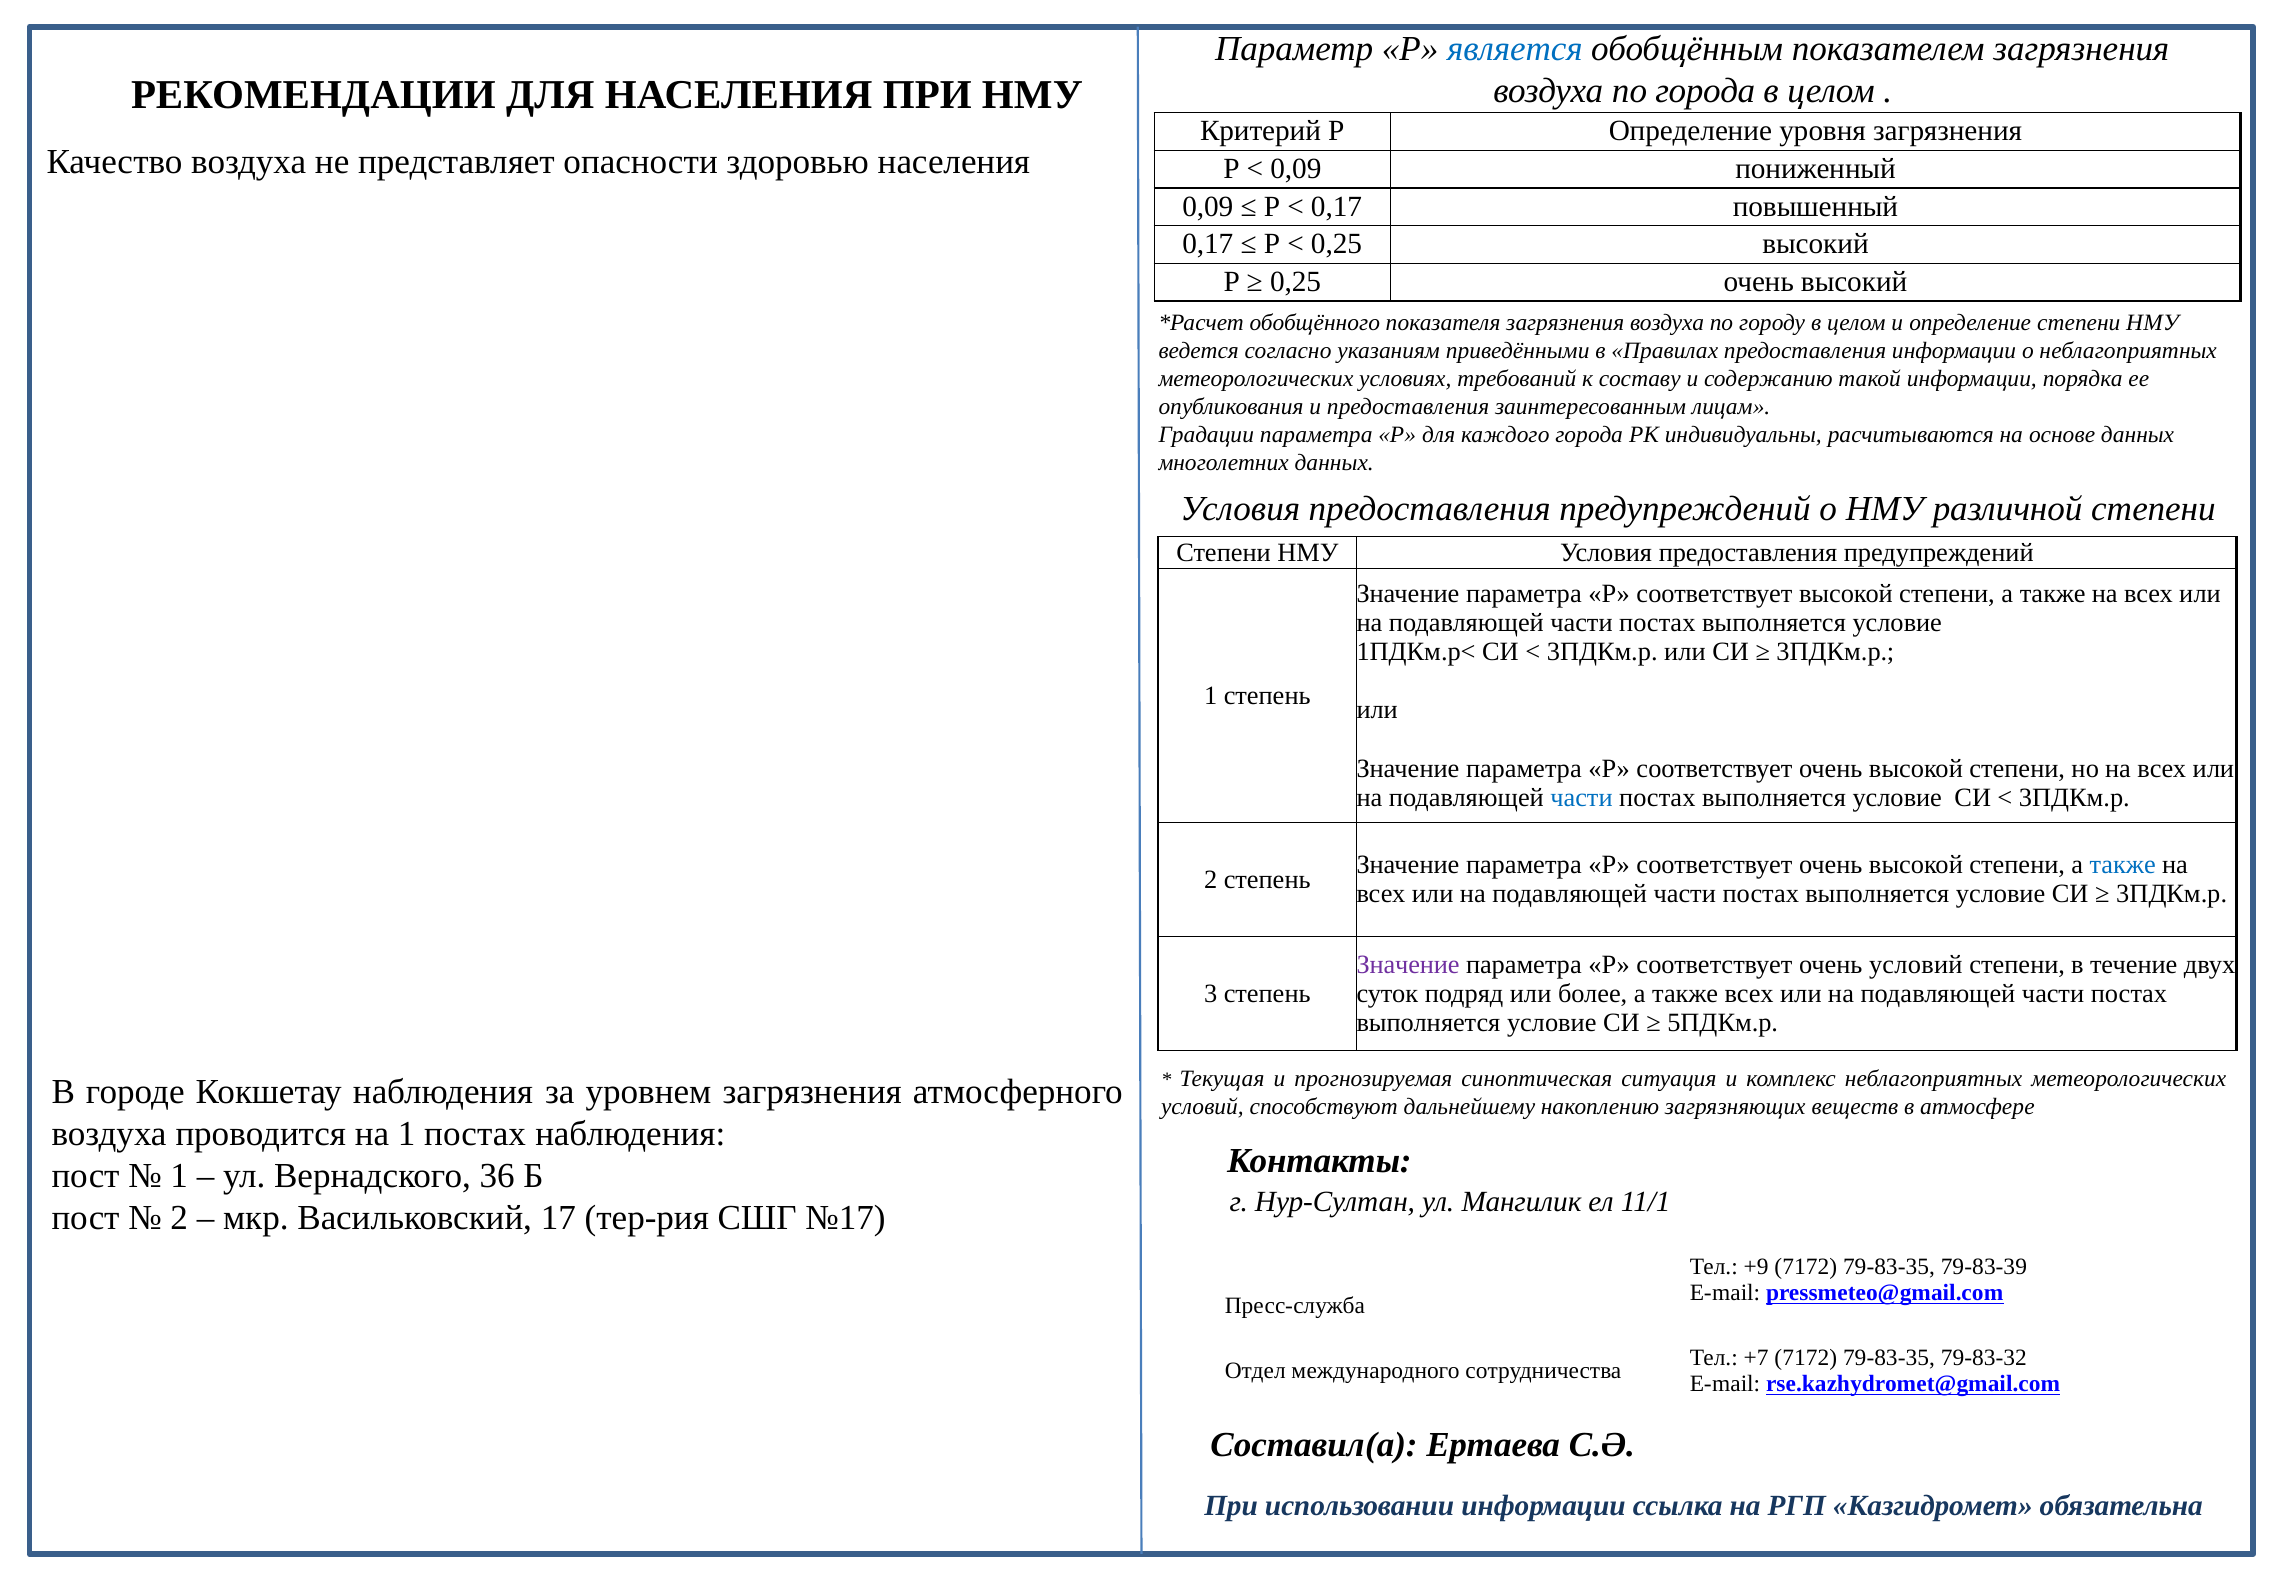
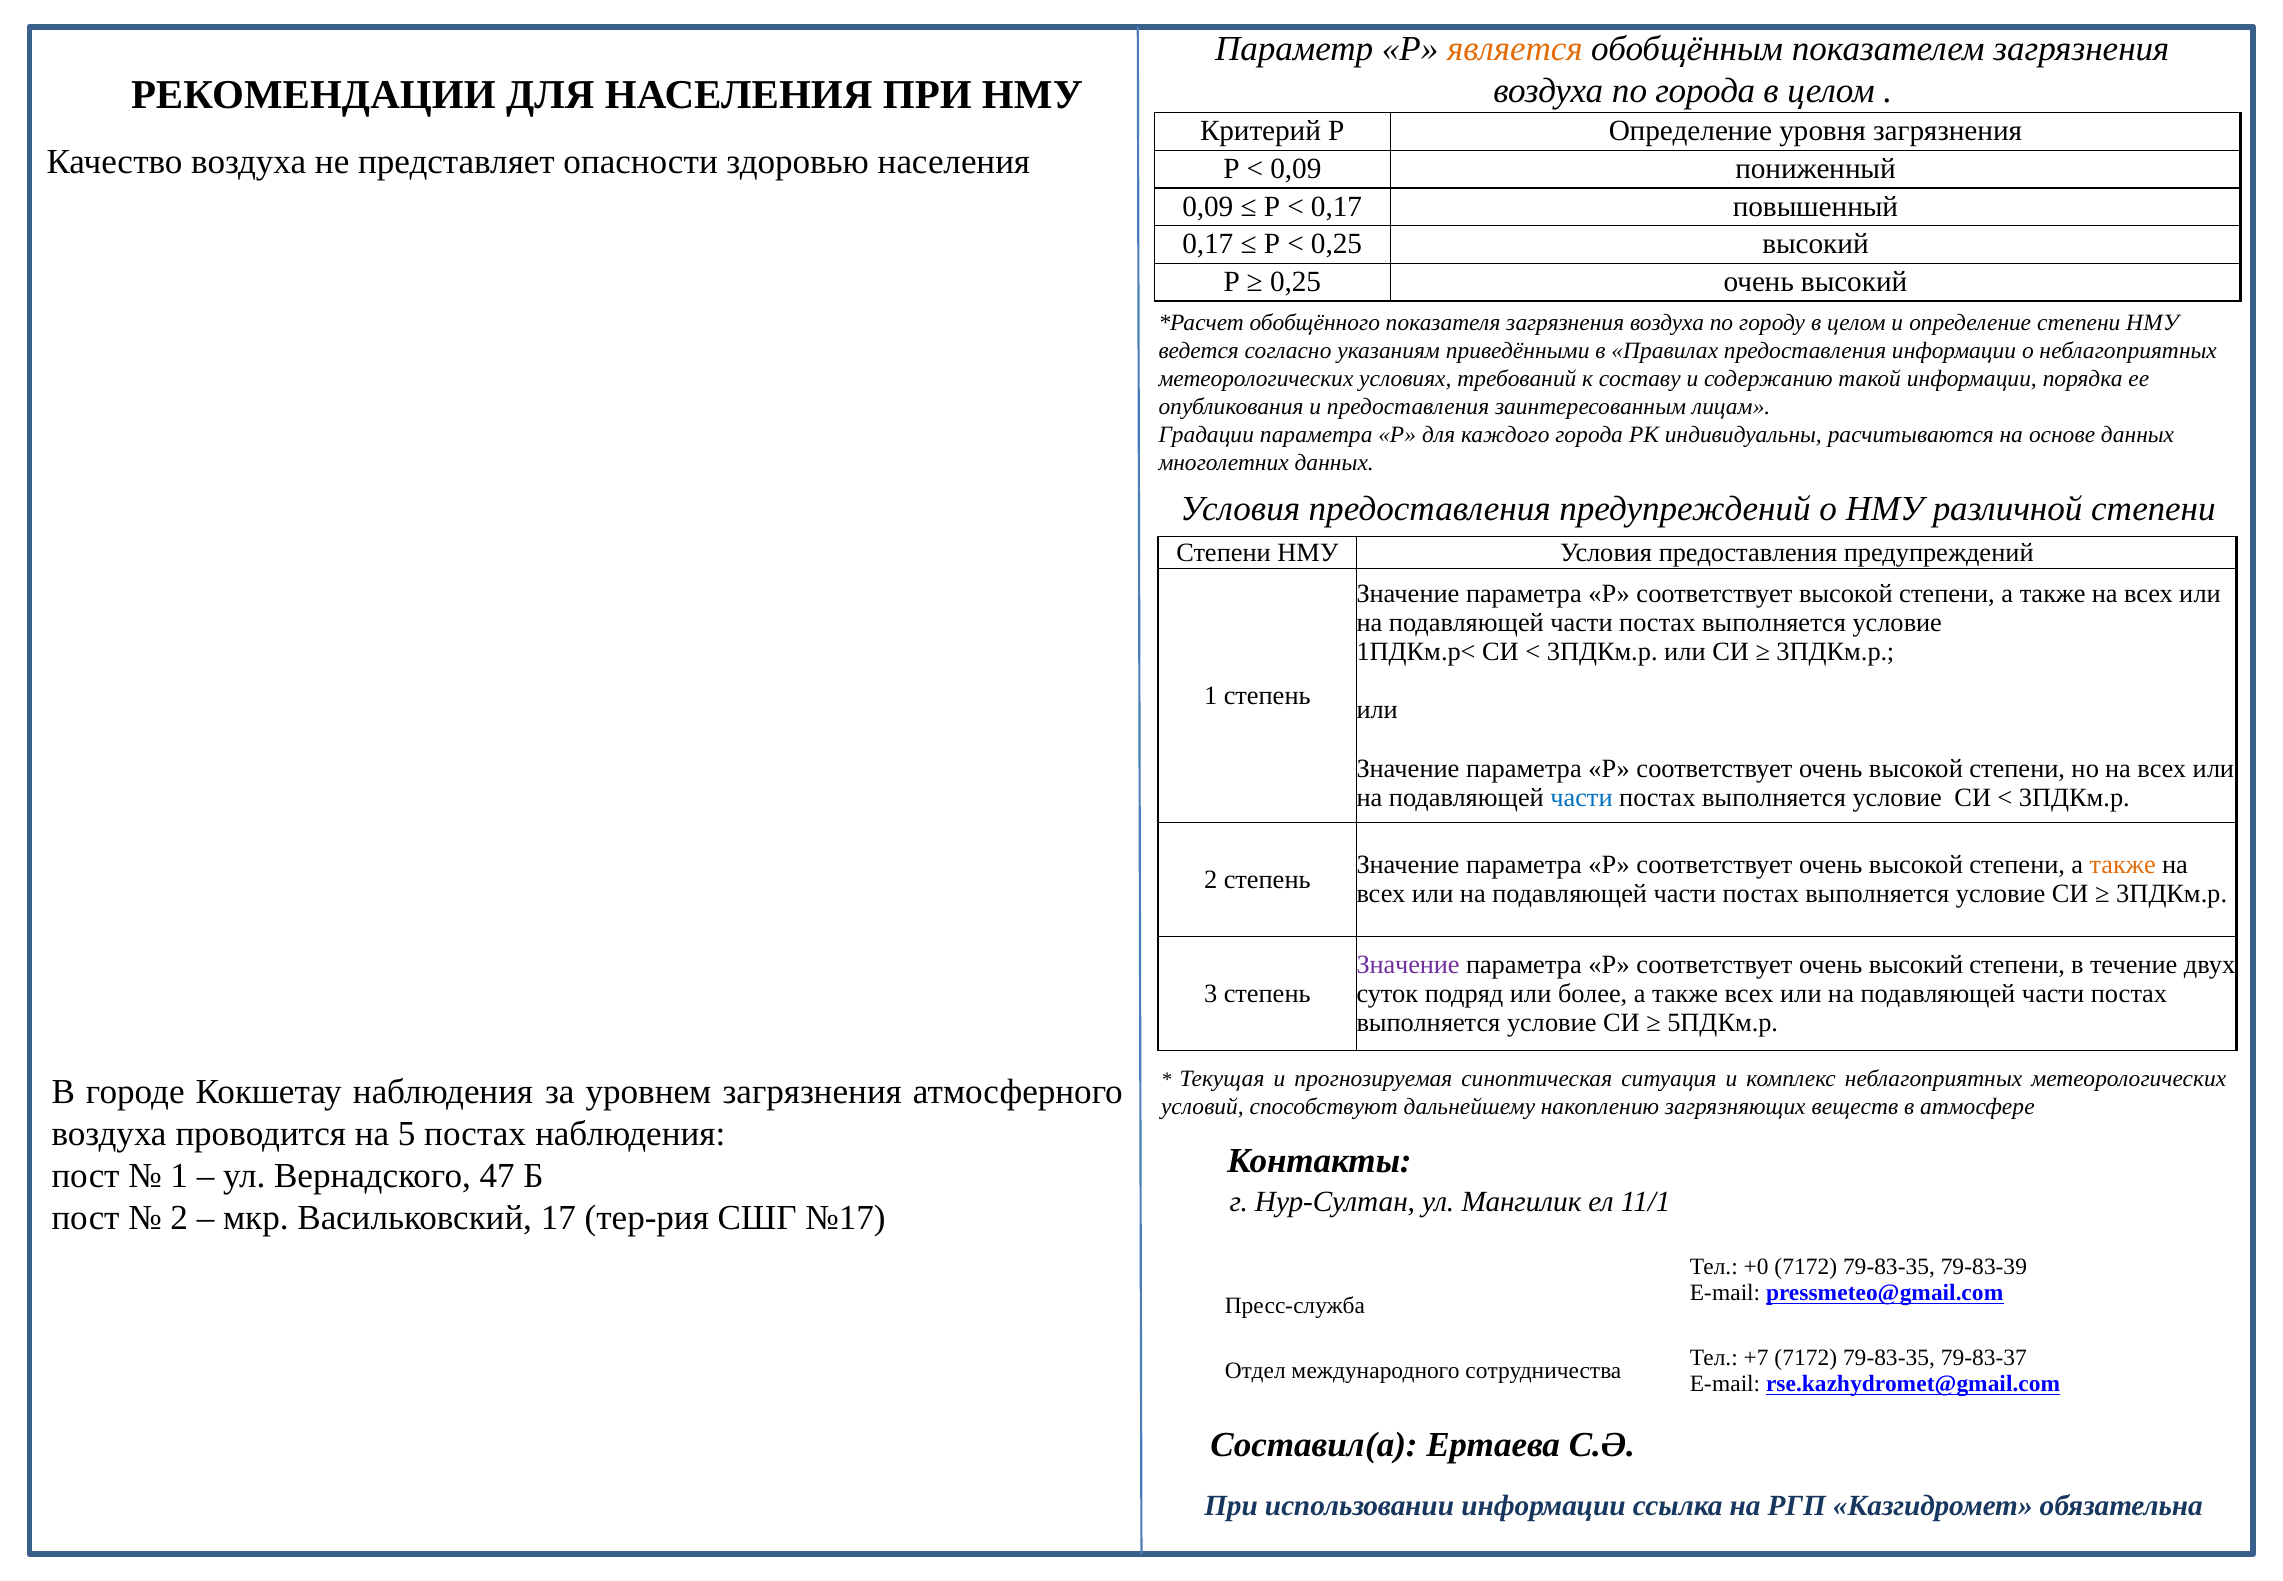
является colour: blue -> orange
также at (2123, 865) colour: blue -> orange
соответствует очень условий: условий -> высокий
на 1: 1 -> 5
36: 36 -> 47
+9: +9 -> +0
79-83-32: 79-83-32 -> 79-83-37
